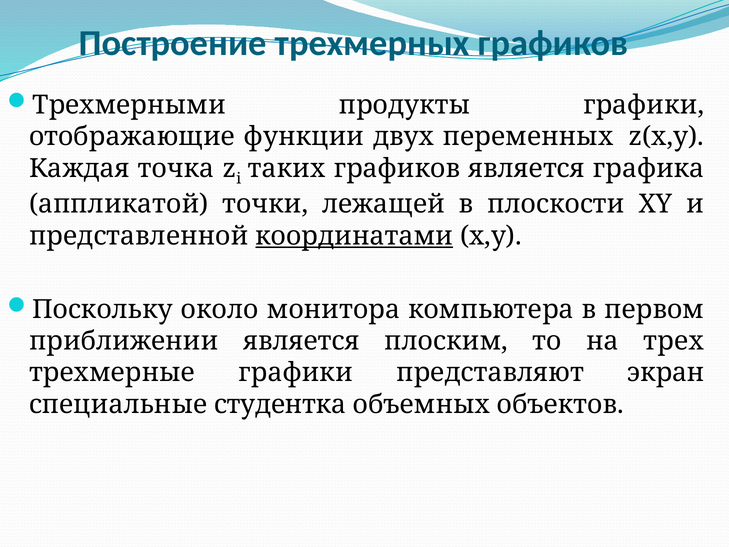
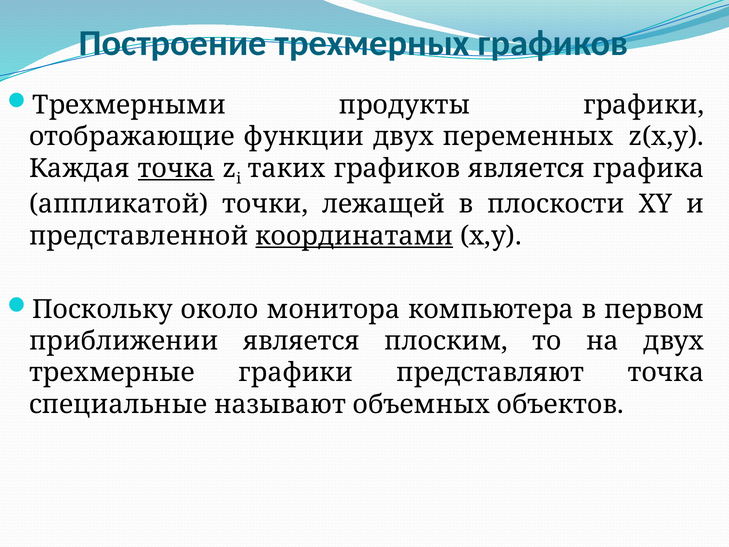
точка at (176, 168) underline: none -> present
на трех: трех -> двух
представляют экран: экран -> точка
студентка: студентка -> называют
